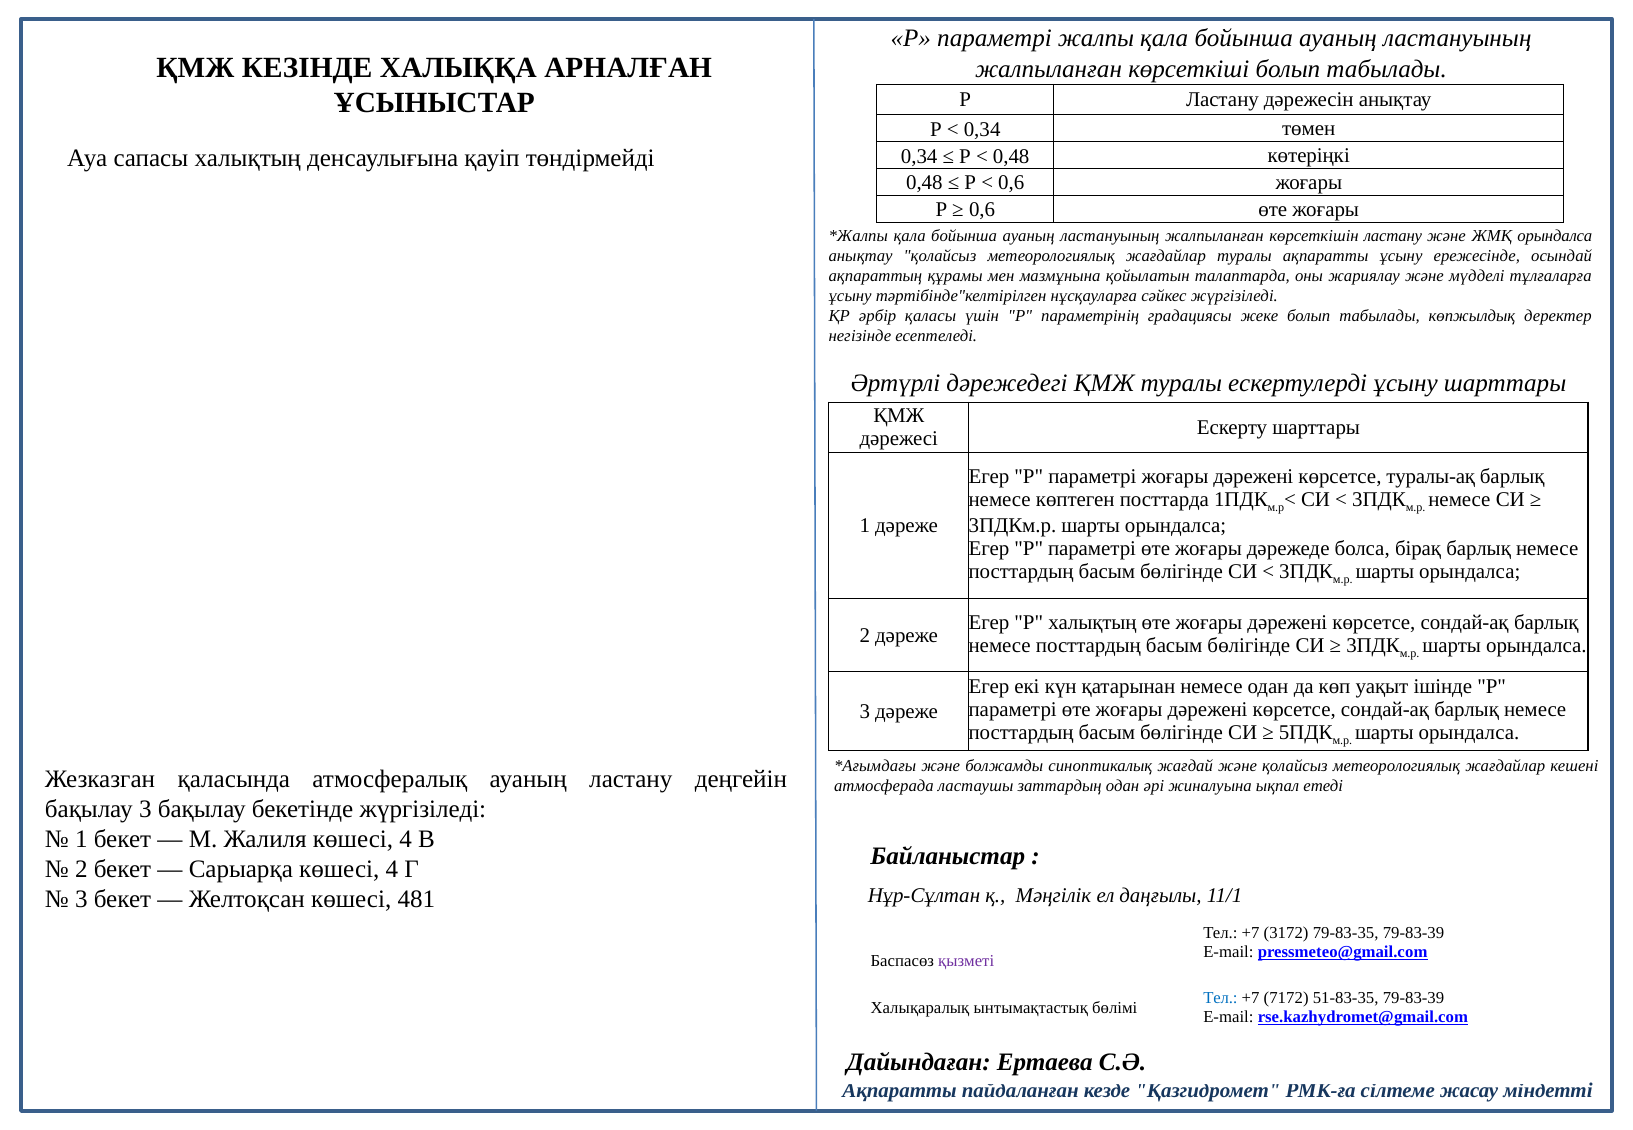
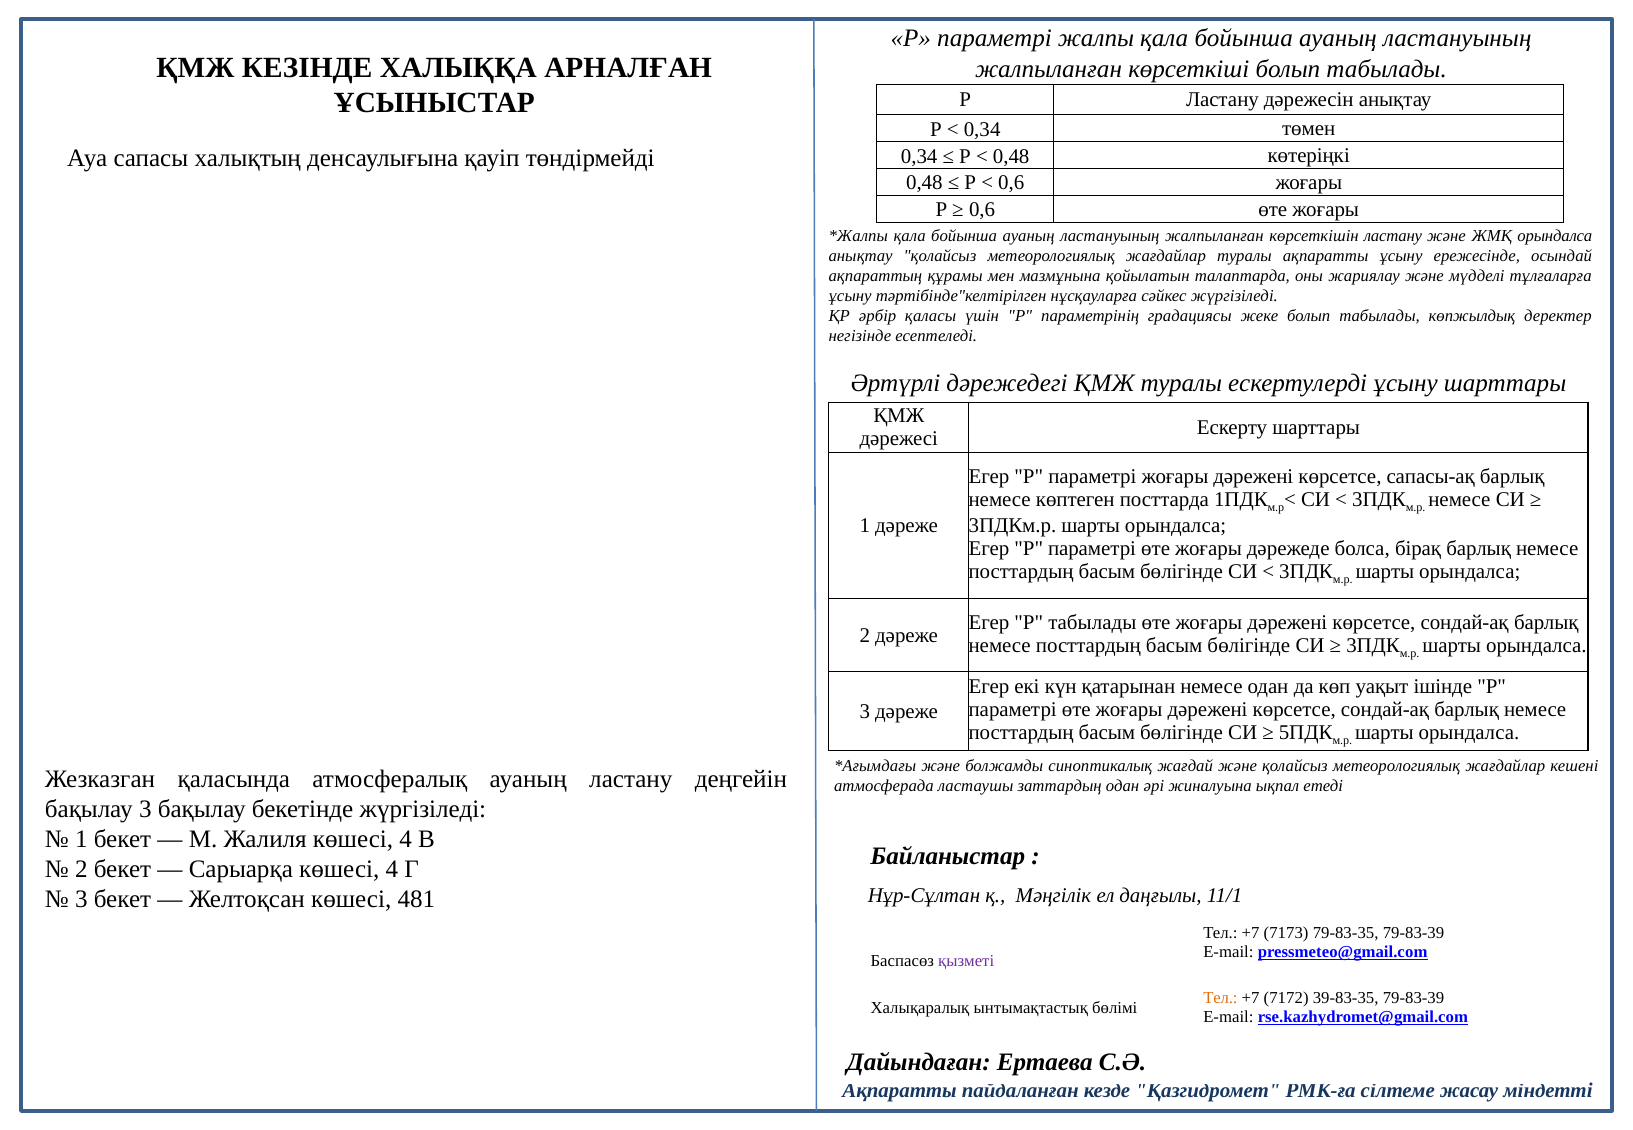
туралы-ақ: туралы-ақ -> сапасы-ақ
Р халықтың: халықтың -> табылады
3172: 3172 -> 7173
Тел at (1220, 999) colour: blue -> orange
51-83-35: 51-83-35 -> 39-83-35
